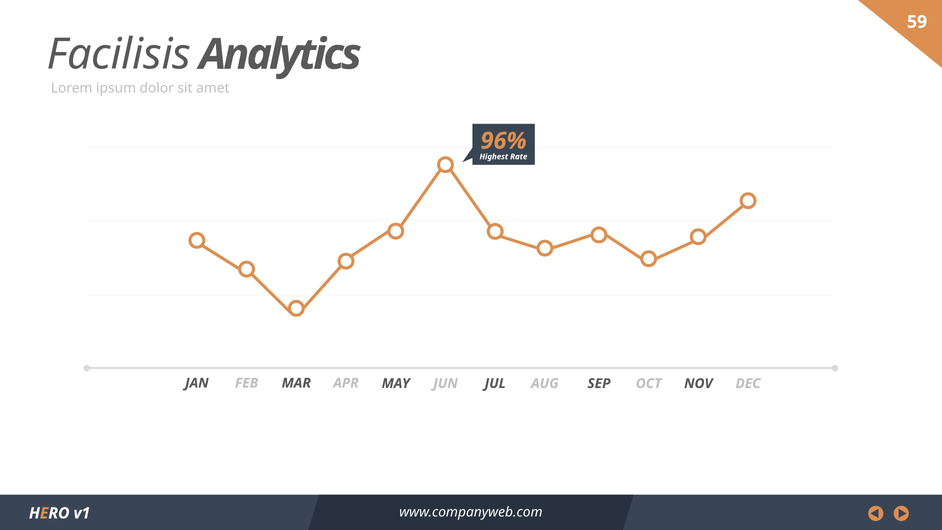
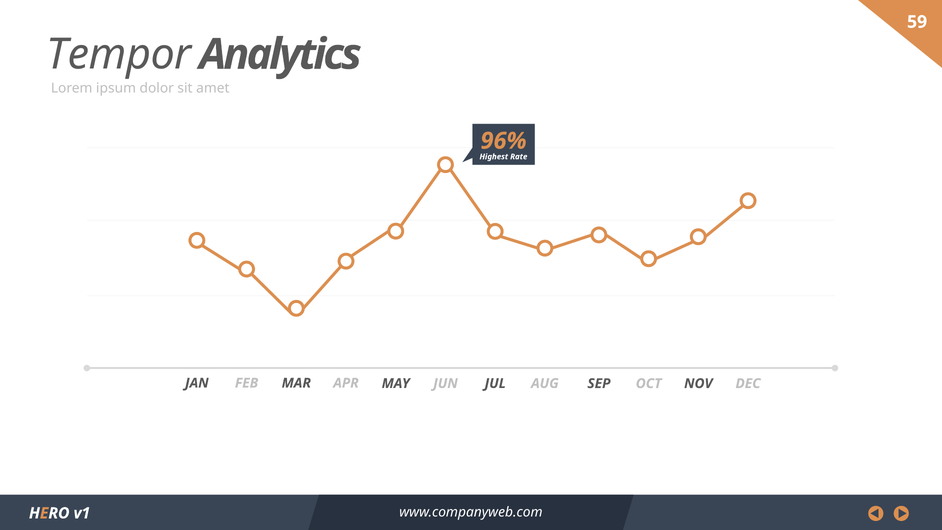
Facilisis: Facilisis -> Tempor
